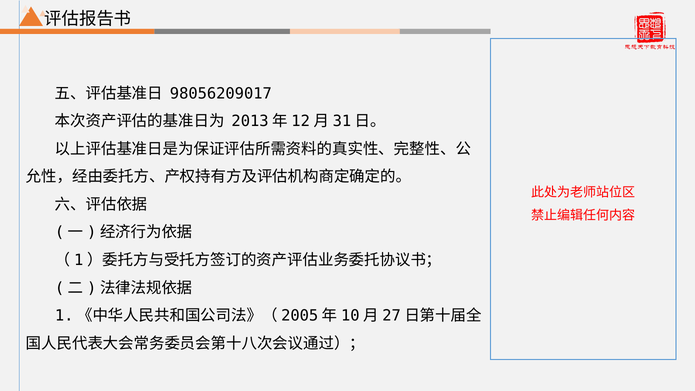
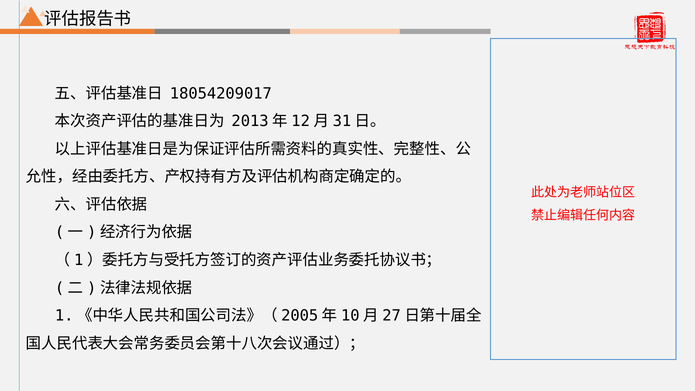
98056209017: 98056209017 -> 18054209017
